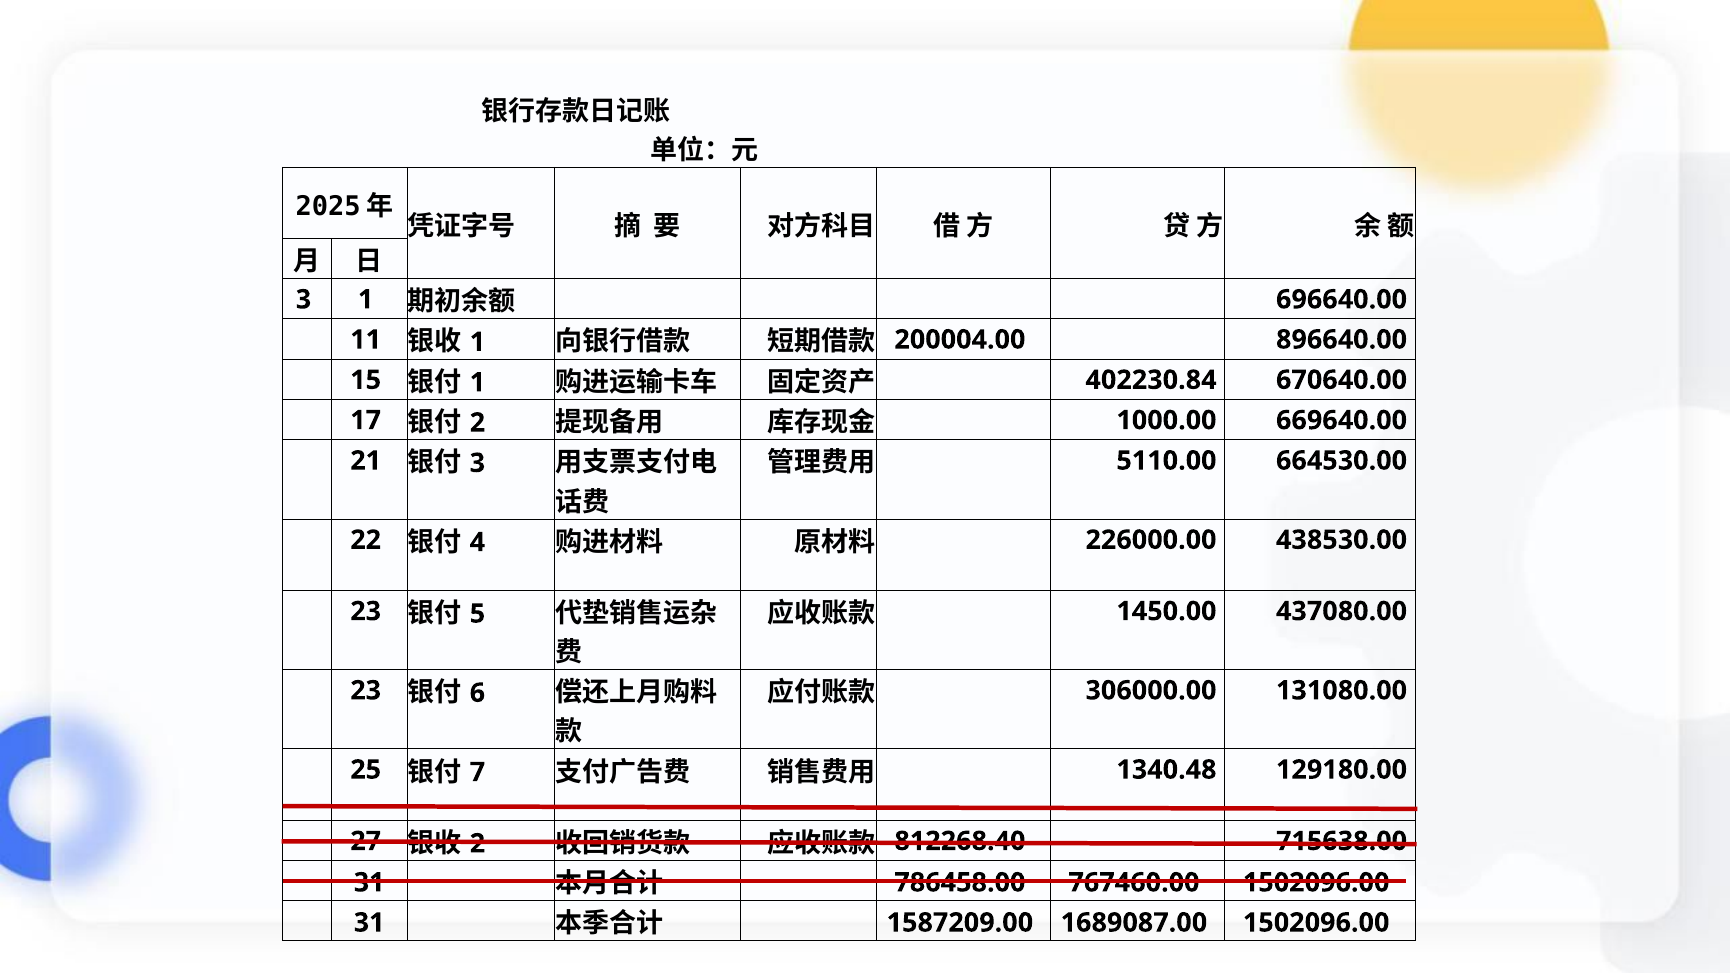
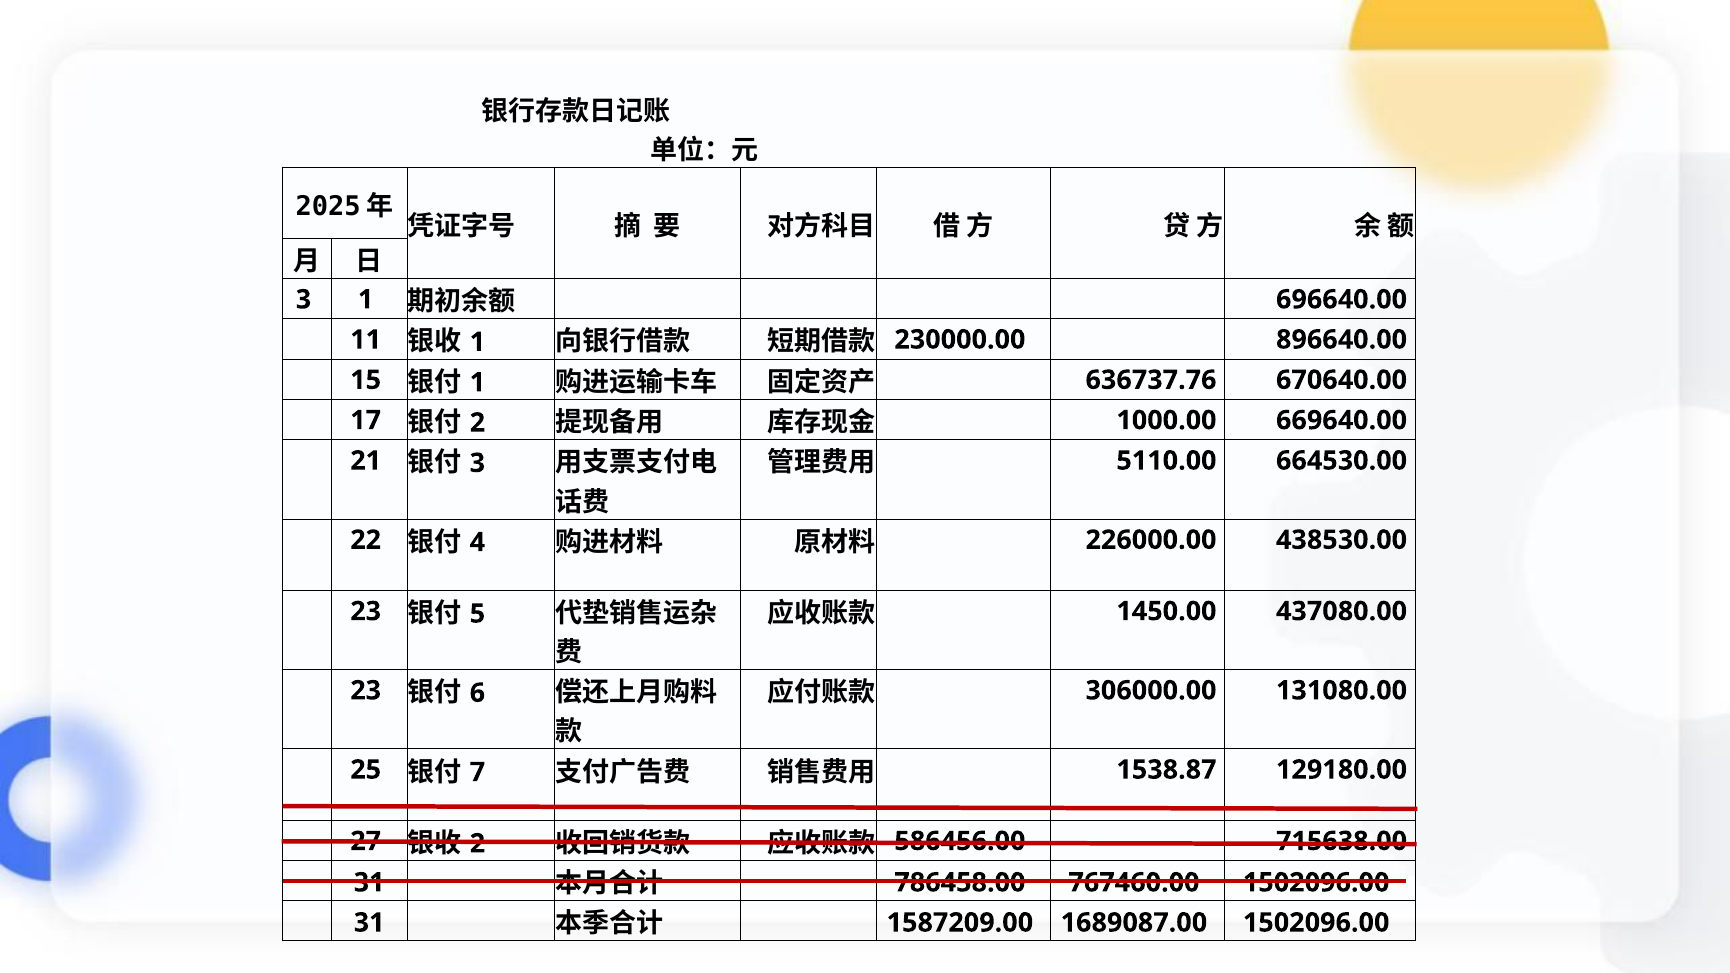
200004.00: 200004.00 -> 230000.00
402230.84: 402230.84 -> 636737.76
1340.48: 1340.48 -> 1538.87
812268.40: 812268.40 -> 586456.00
